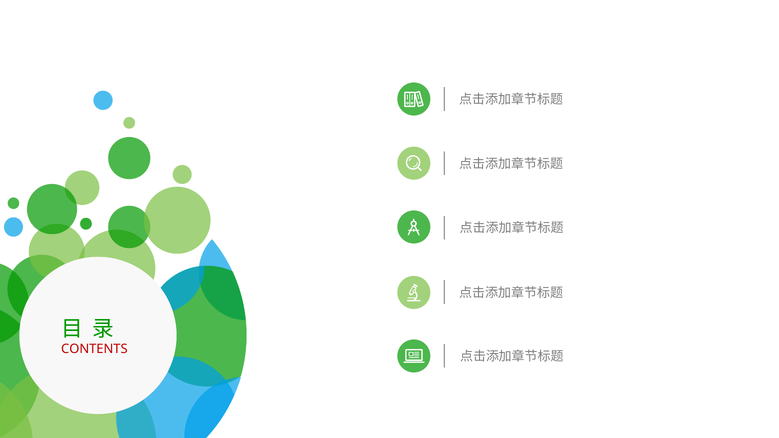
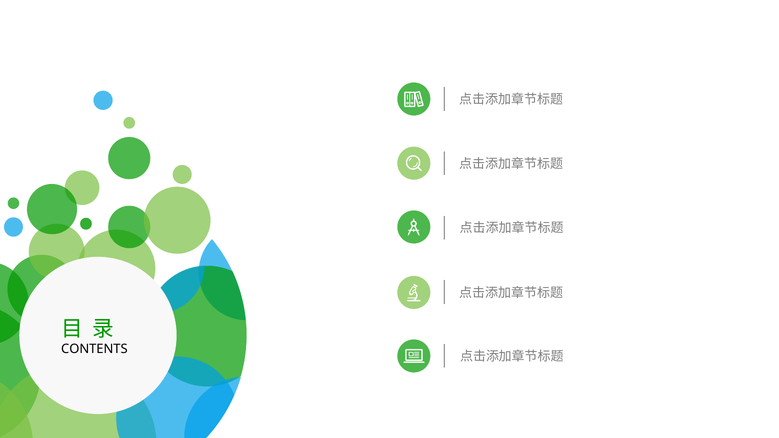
CONTENTS colour: red -> black
